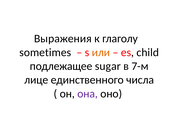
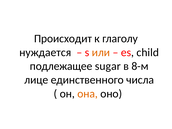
Выражения: Выражения -> Происходит
sometimes: sometimes -> нуждается
7-м: 7-м -> 8-м
она colour: purple -> orange
